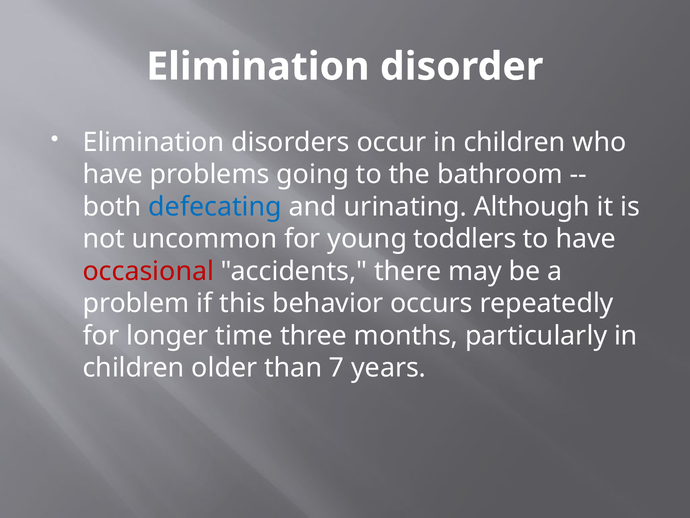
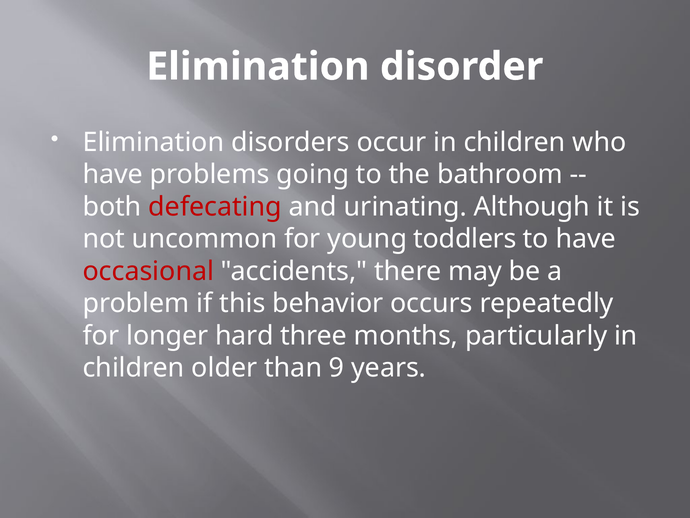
defecating colour: blue -> red
time: time -> hard
7: 7 -> 9
